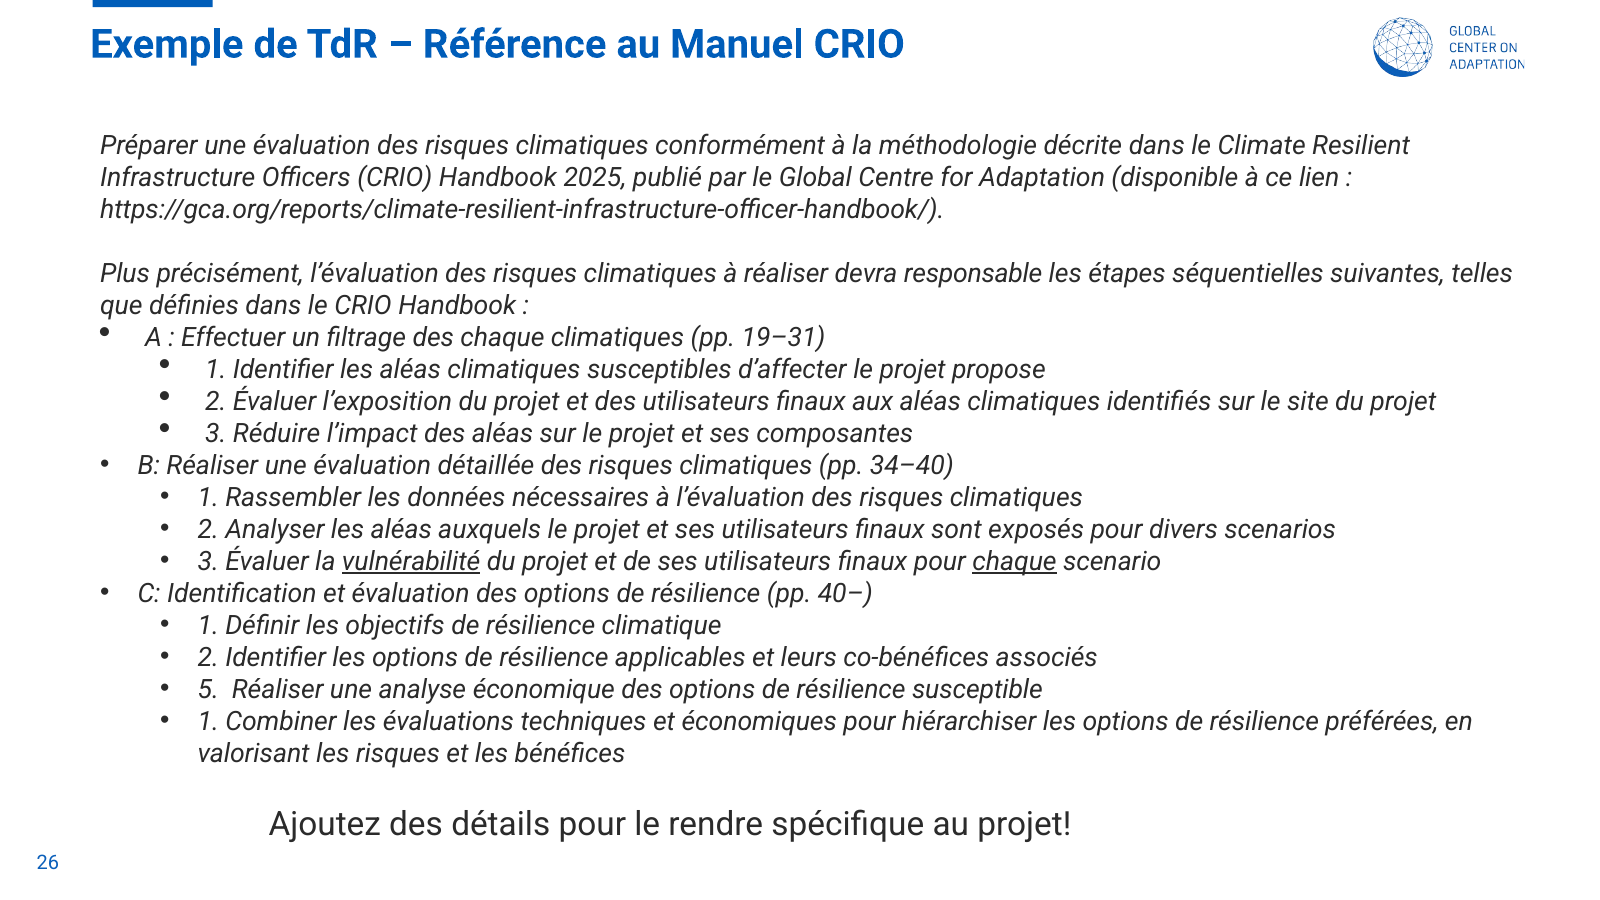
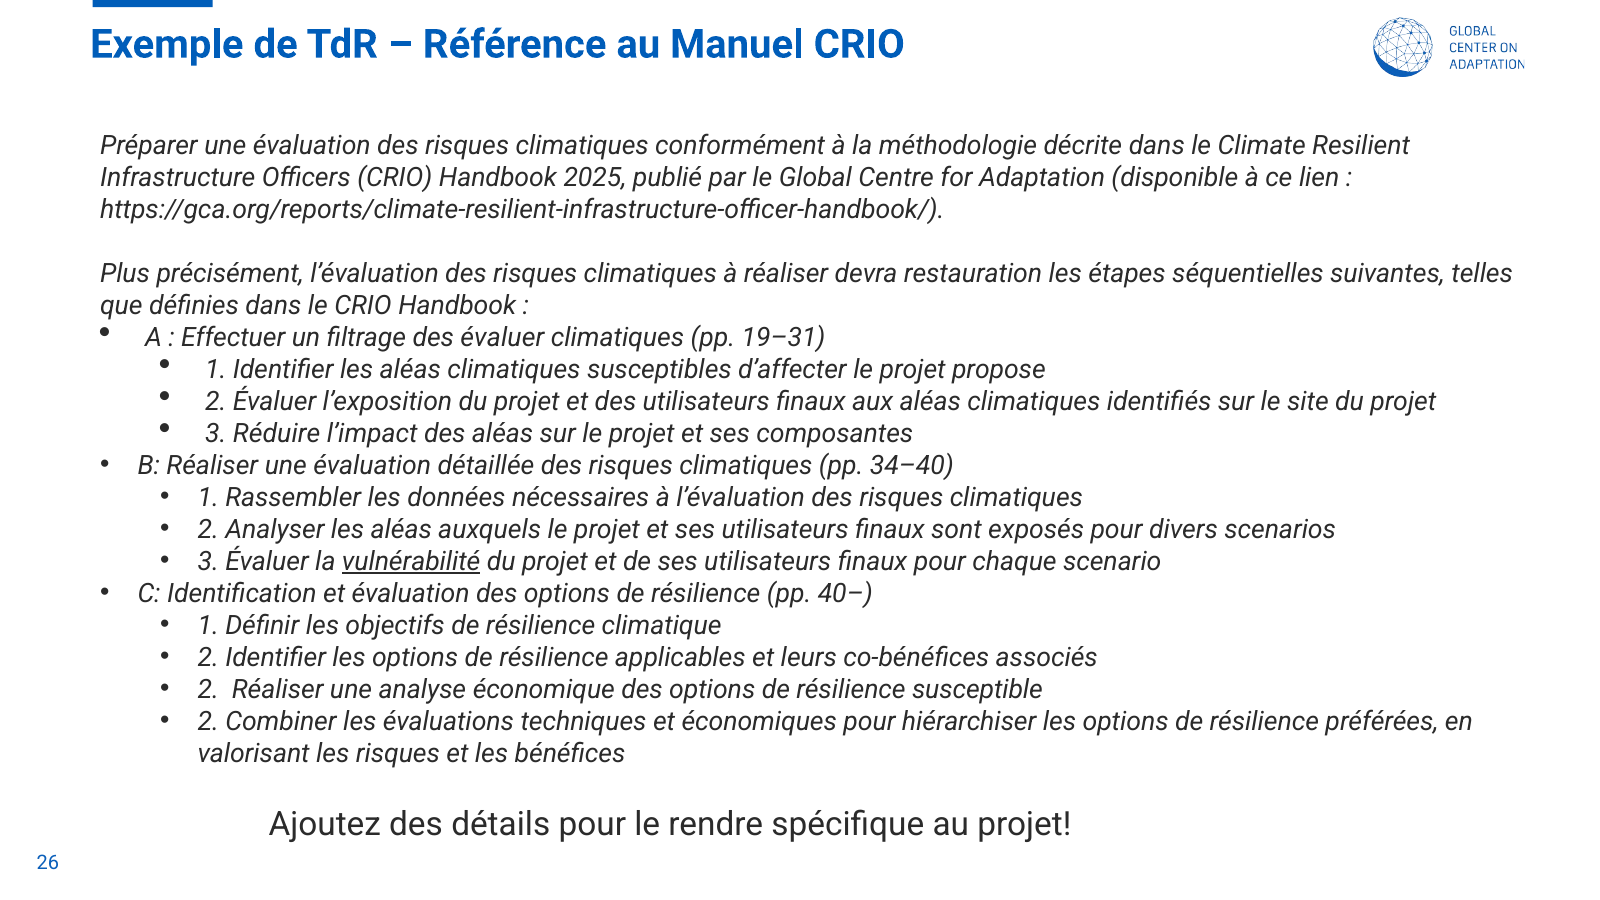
responsable: responsable -> restauration
des chaque: chaque -> évaluer
chaque at (1015, 561) underline: present -> none
5 at (208, 689): 5 -> 2
1 at (208, 721): 1 -> 2
